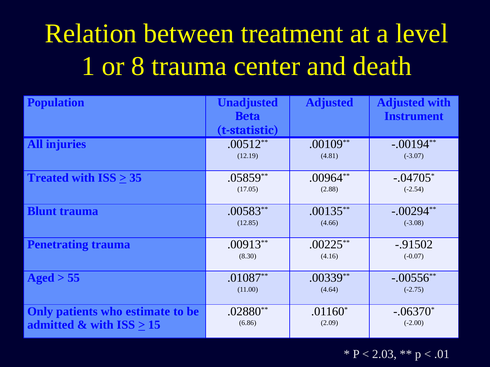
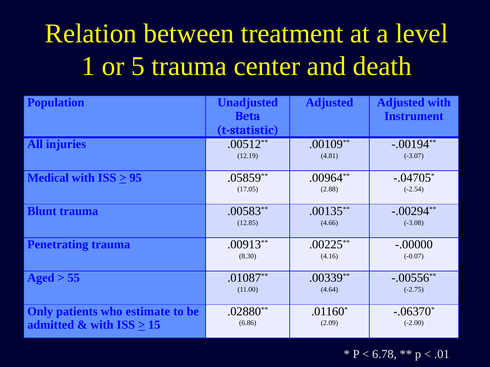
8: 8 -> 5
Treated: Treated -> Medical
35: 35 -> 95
-.91502: -.91502 -> -.00000
2.03: 2.03 -> 6.78
